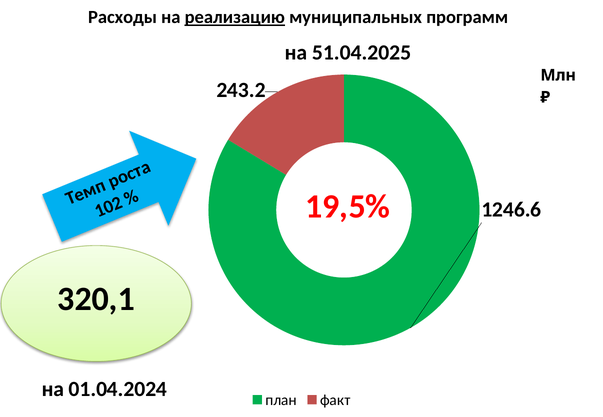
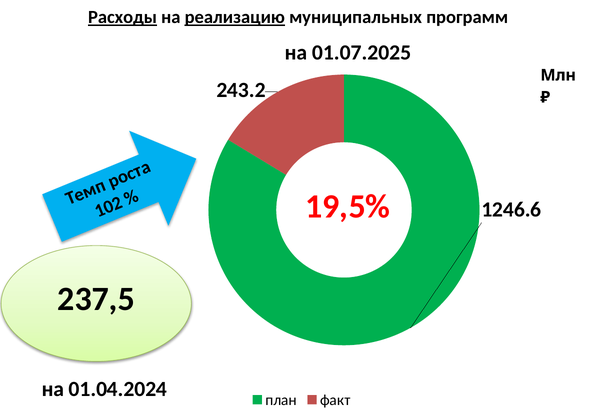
Расходы underline: none -> present
51.04.2025: 51.04.2025 -> 01.07.2025
320,1: 320,1 -> 237,5
